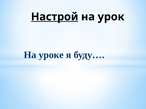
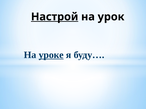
уроке underline: none -> present
